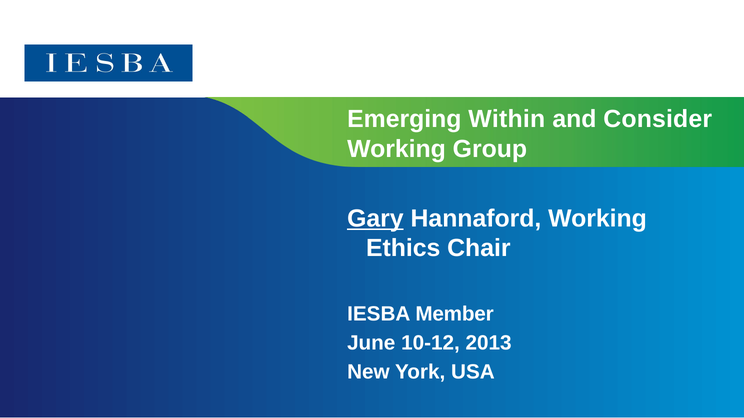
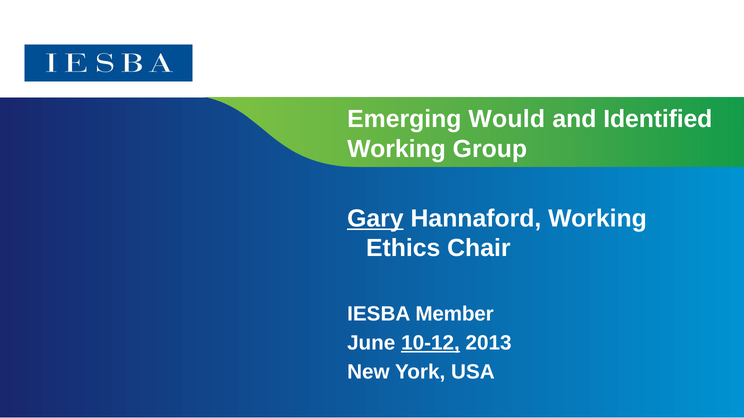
Within: Within -> Would
Consider: Consider -> Identified
10-12 underline: none -> present
